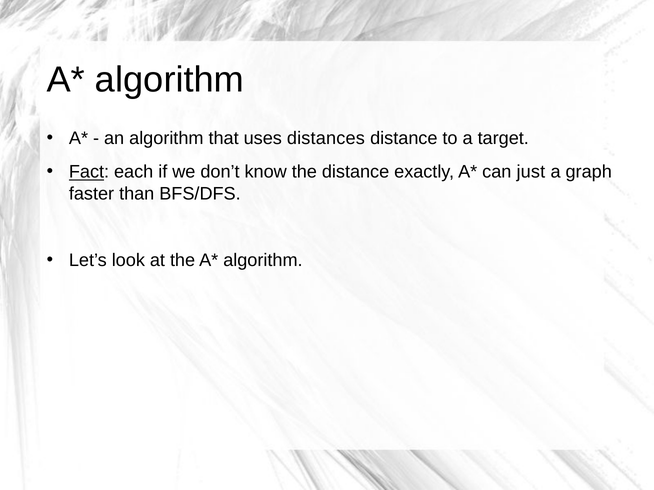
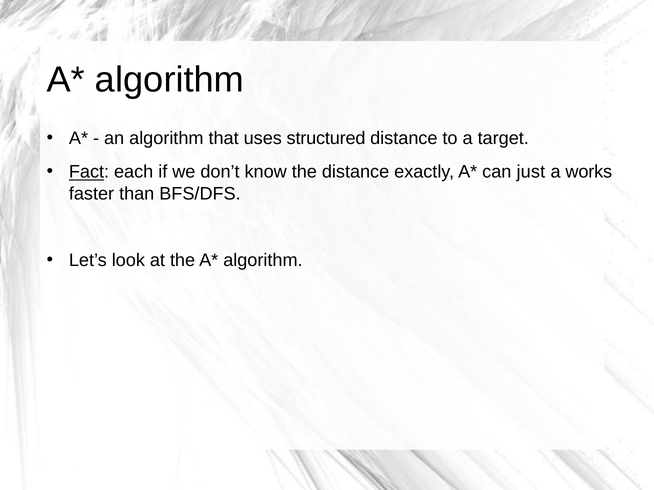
distances: distances -> structured
graph: graph -> works
